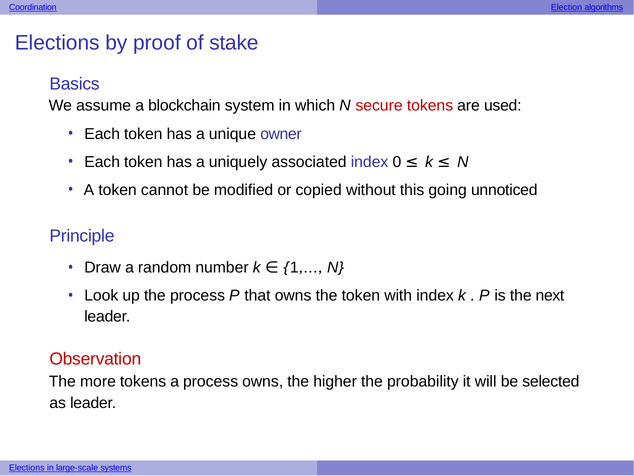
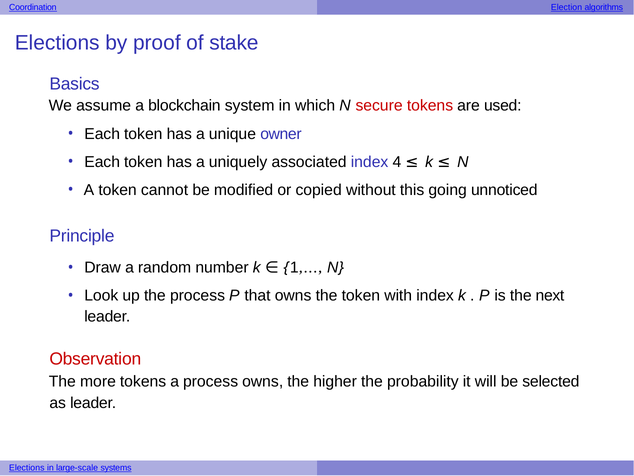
0: 0 -> 4
